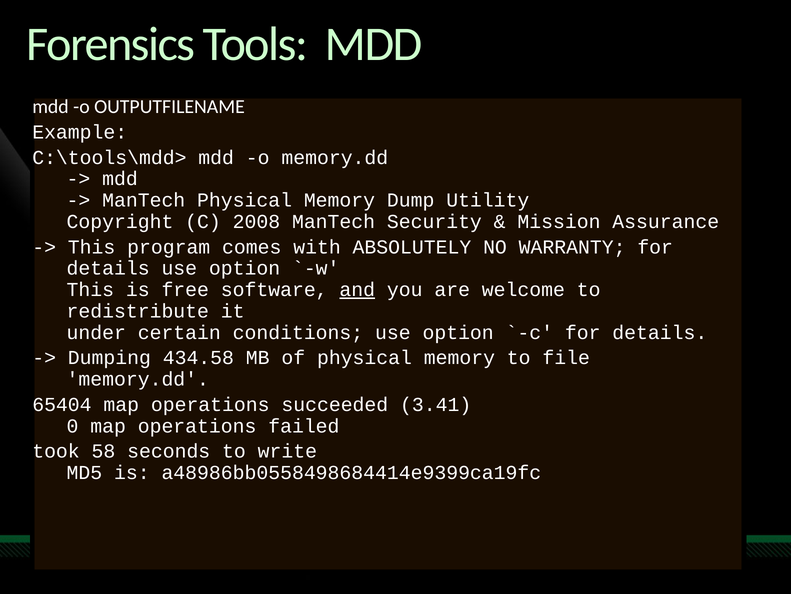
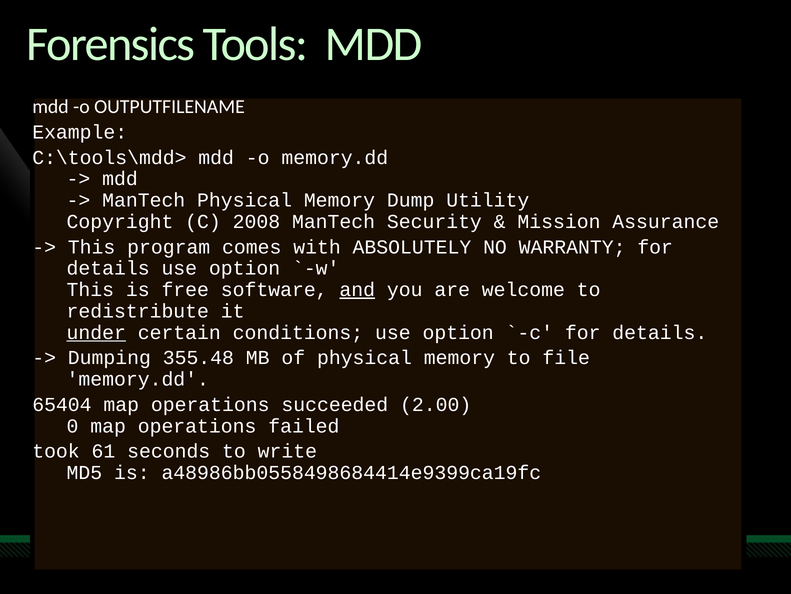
under underline: none -> present
434.58: 434.58 -> 355.48
3.41: 3.41 -> 2.00
58: 58 -> 61
